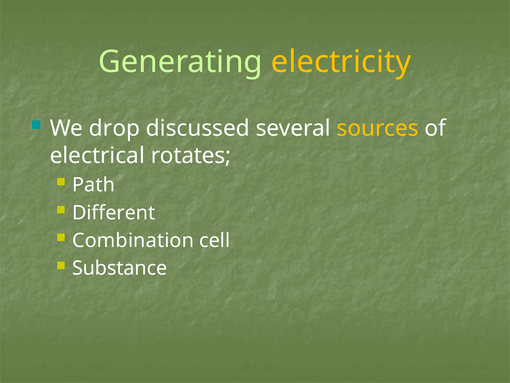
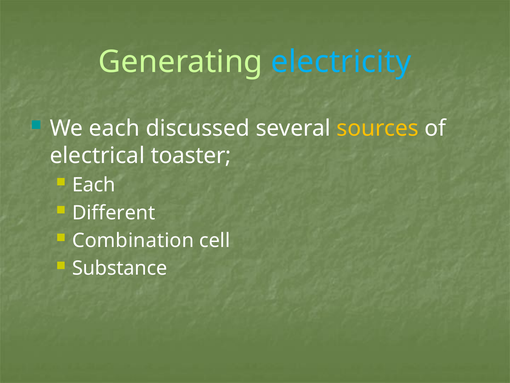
electricity colour: yellow -> light blue
We drop: drop -> each
rotates: rotates -> toaster
Path at (94, 185): Path -> Each
